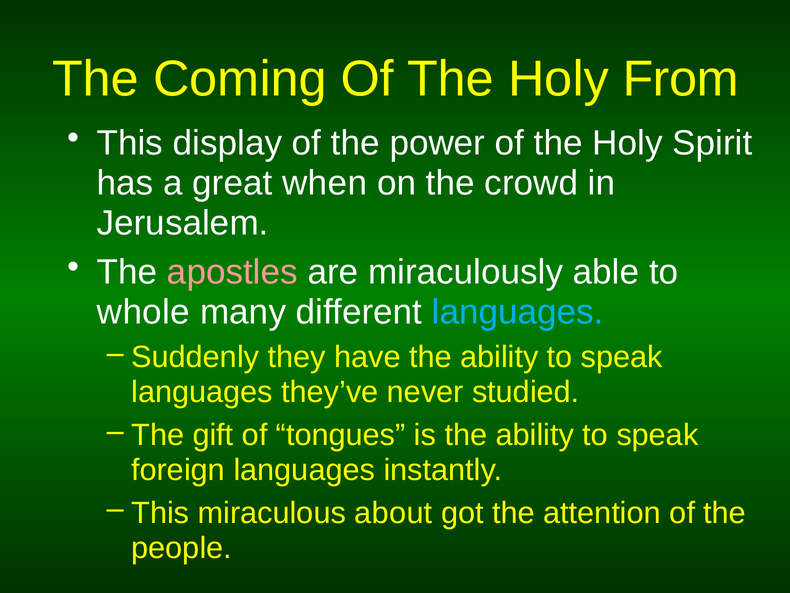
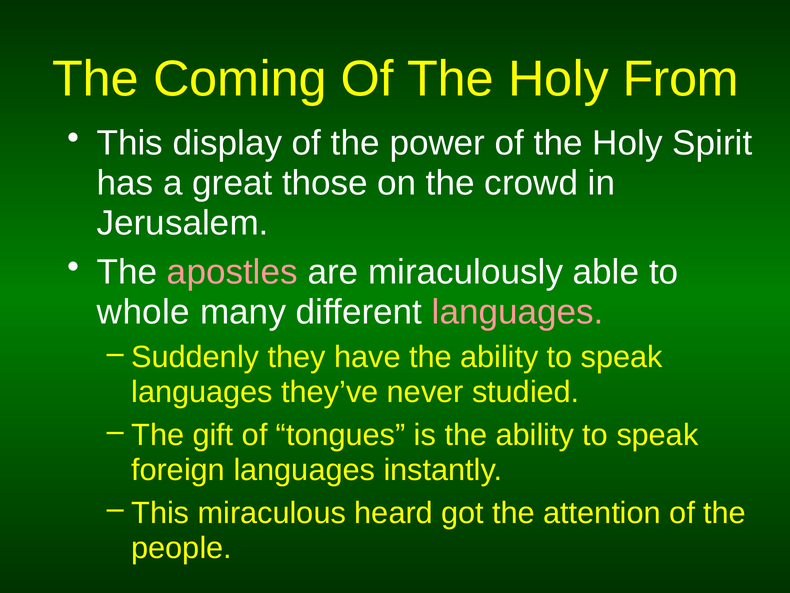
when: when -> those
languages at (518, 312) colour: light blue -> pink
about: about -> heard
